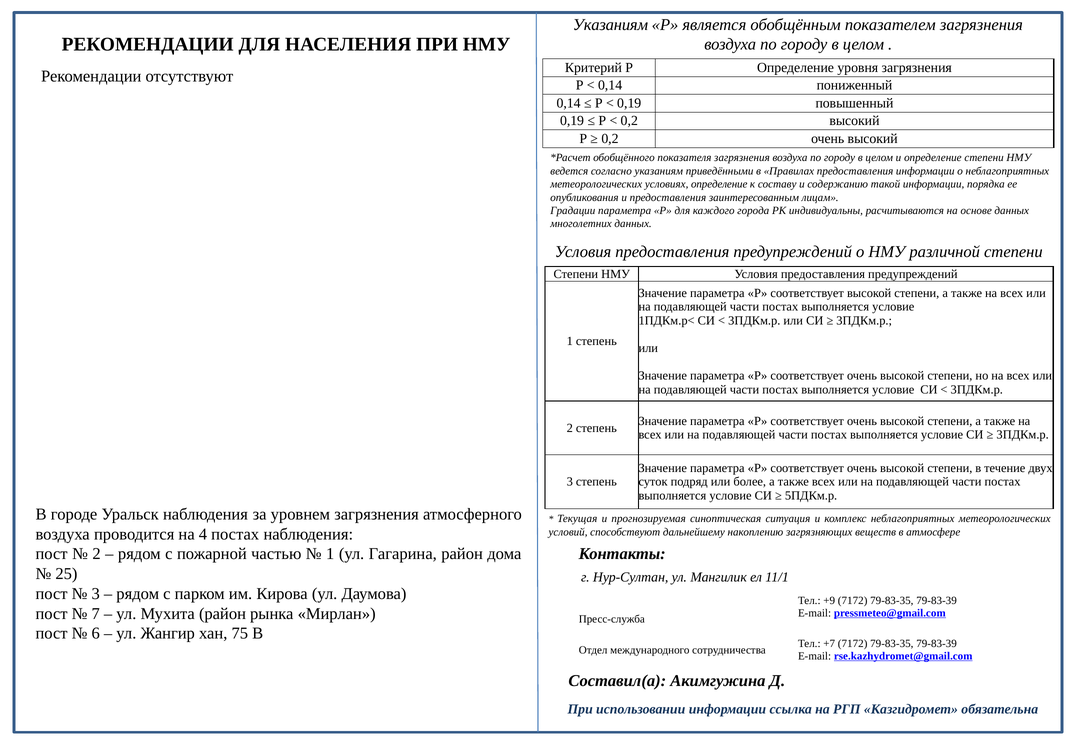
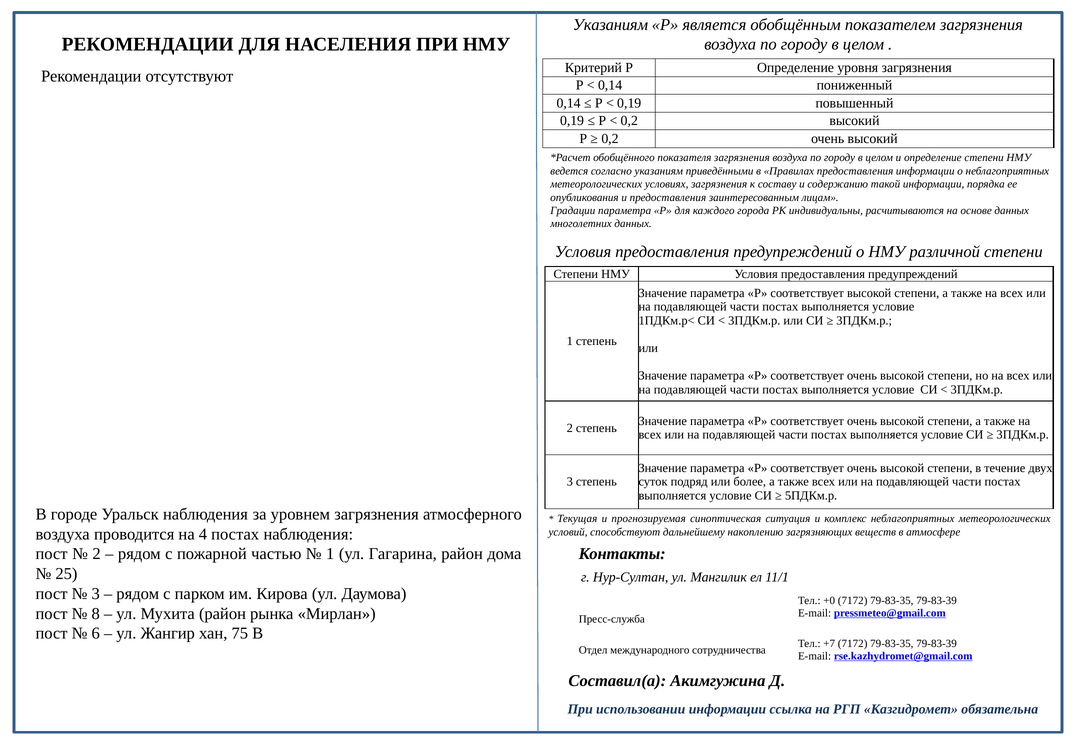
условиях определение: определение -> загрязнения
+9: +9 -> +0
7: 7 -> 8
